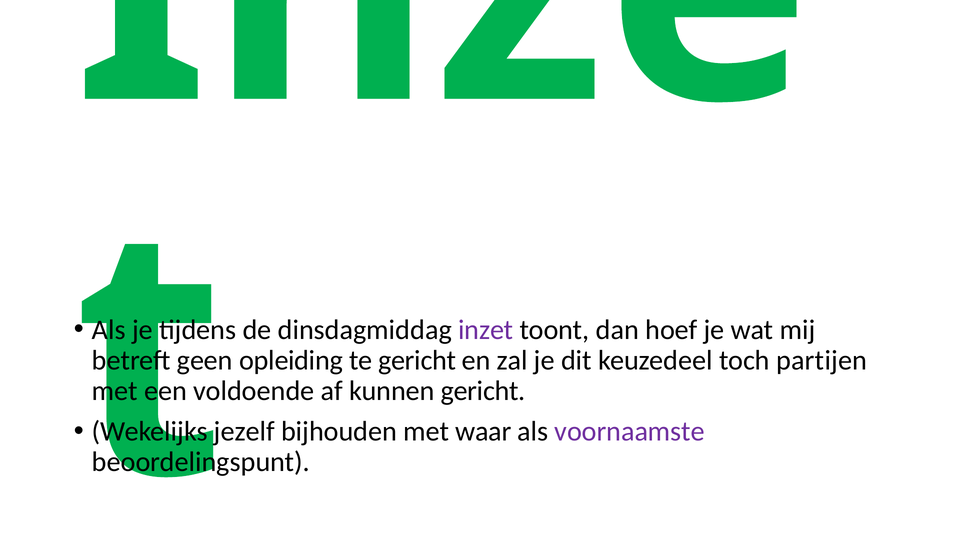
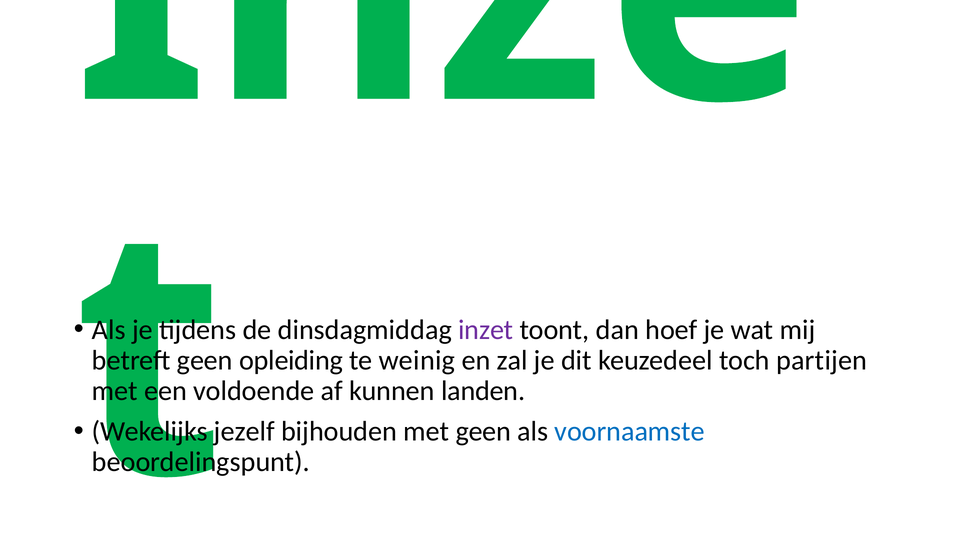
te gericht: gericht -> weinig
kunnen gericht: gericht -> landen
met waar: waar -> geen
voornaamste colour: purple -> blue
